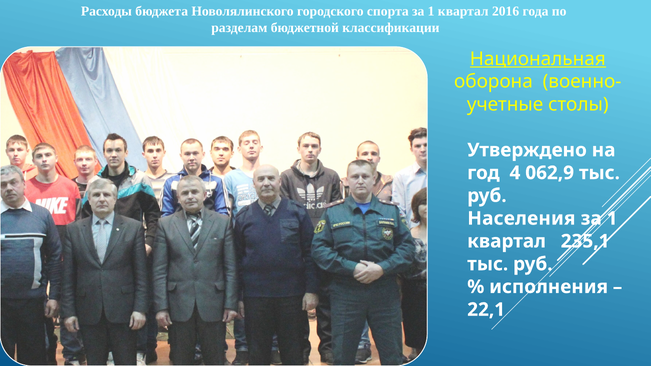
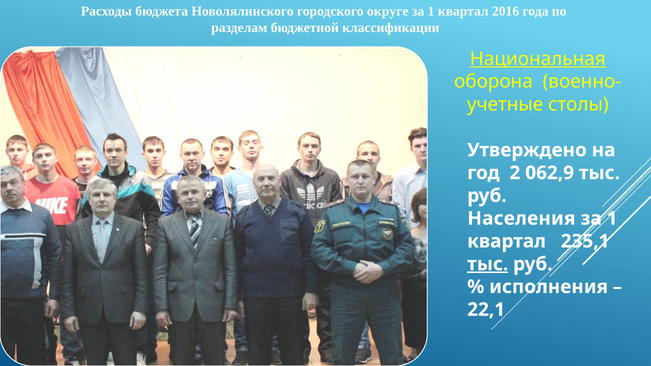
спорта: спорта -> округе
4: 4 -> 2
тыс at (488, 264) underline: none -> present
